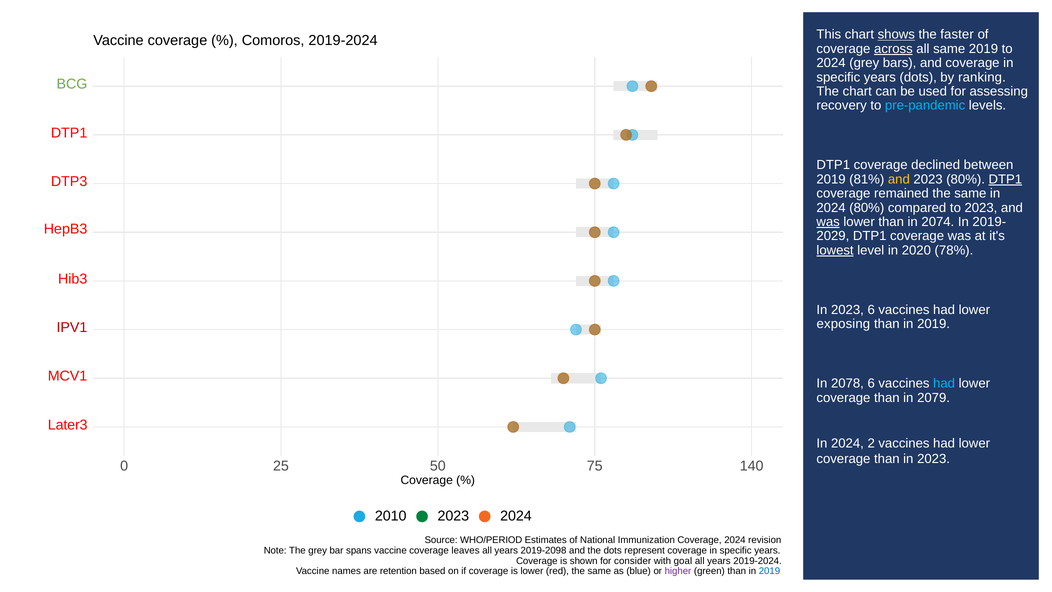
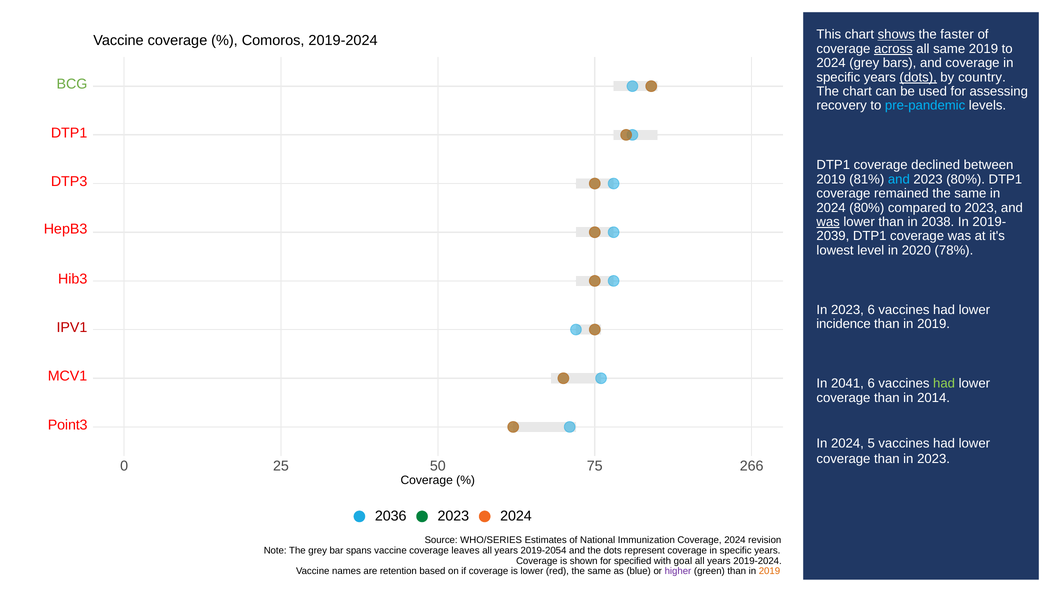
dots at (918, 77) underline: none -> present
ranking: ranking -> country
and at (899, 179) colour: yellow -> light blue
DTP1 at (1005, 179) underline: present -> none
2074: 2074 -> 2038
2029: 2029 -> 2039
lowest underline: present -> none
exposing: exposing -> incidence
2078: 2078 -> 2041
had at (944, 383) colour: light blue -> light green
2079: 2079 -> 2014
Later3: Later3 -> Point3
2: 2 -> 5
140: 140 -> 266
2010: 2010 -> 2036
WHO/PERIOD: WHO/PERIOD -> WHO/SERIES
2019-2098: 2019-2098 -> 2019-2054
consider: consider -> specified
2019 at (769, 571) colour: blue -> orange
